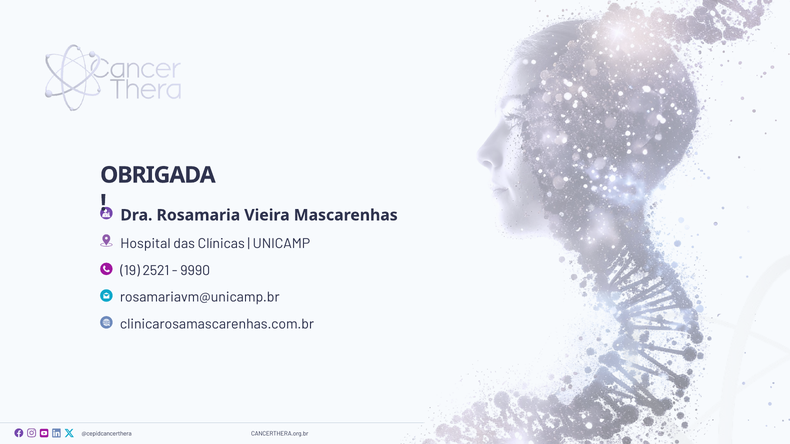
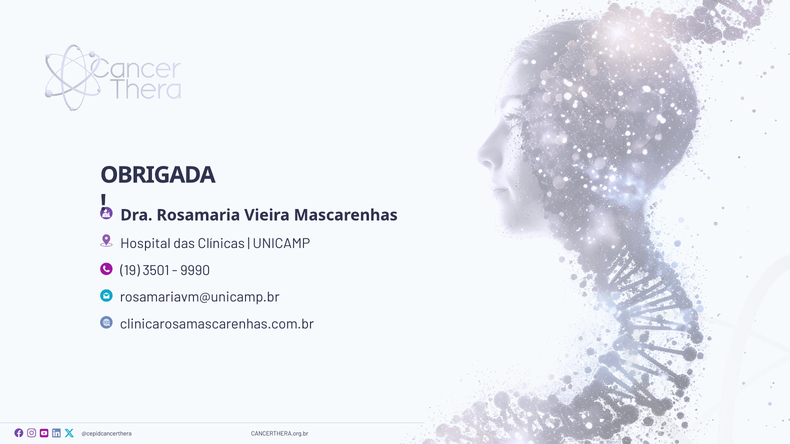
2521: 2521 -> 3501
